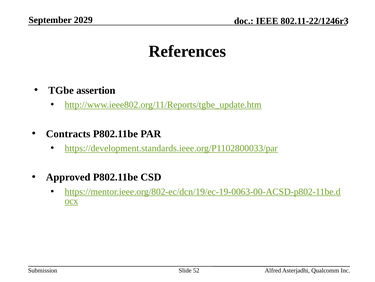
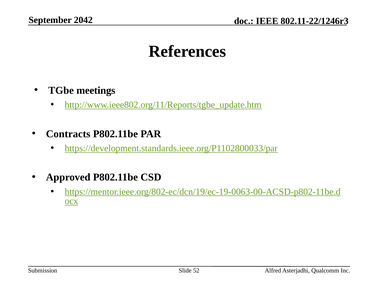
2029: 2029 -> 2042
assertion: assertion -> meetings
